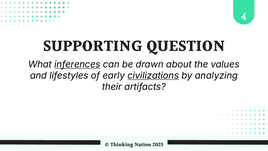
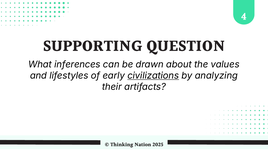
inferences underline: present -> none
